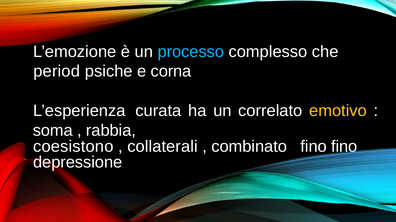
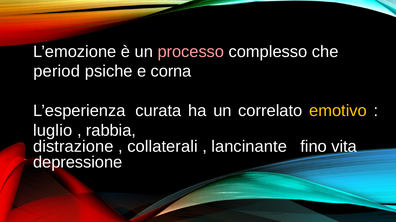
processo colour: light blue -> pink
soma: soma -> luglio
coesistono: coesistono -> distrazione
combinato: combinato -> lancinante
fino fino: fino -> vita
